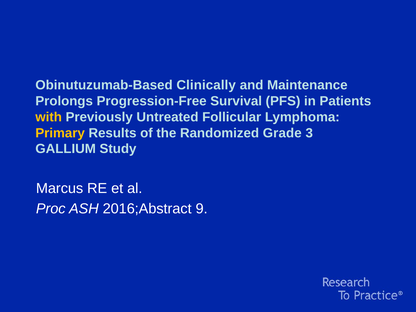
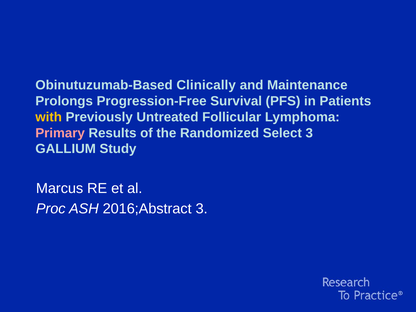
Primary colour: yellow -> pink
Grade: Grade -> Select
2016;Abstract 9: 9 -> 3
